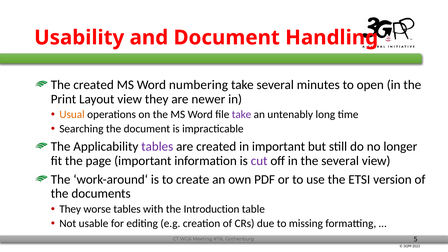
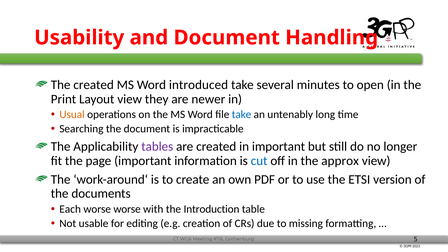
numbering: numbering -> introduced
take at (242, 114) colour: purple -> blue
cut colour: purple -> blue
the several: several -> approx
They at (70, 209): They -> Each
worse tables: tables -> worse
